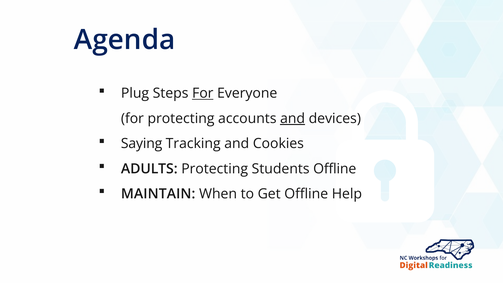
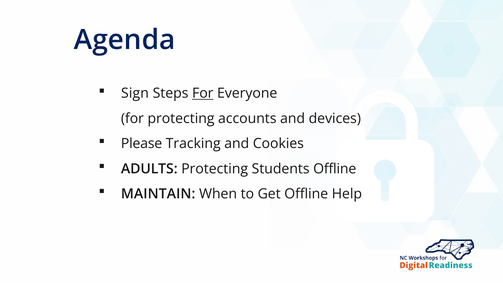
Plug: Plug -> Sign
and at (293, 118) underline: present -> none
Saying: Saying -> Please
